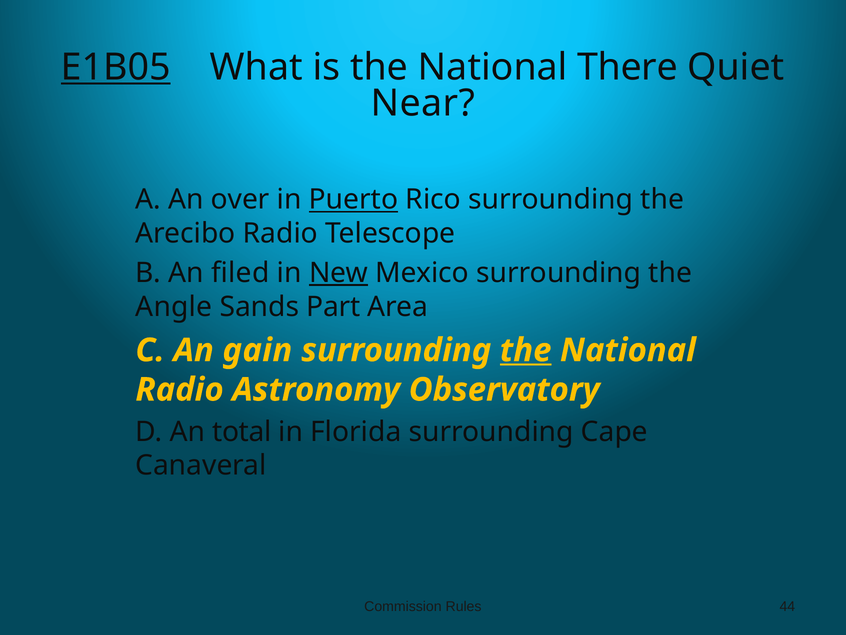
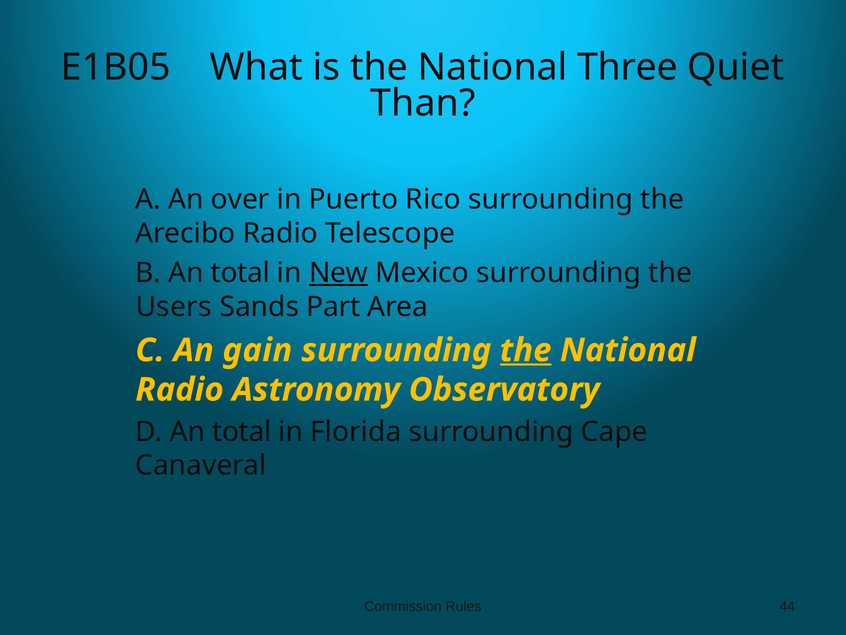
E1B05 underline: present -> none
There: There -> Three
Near: Near -> Than
Puerto underline: present -> none
B An filed: filed -> total
Angle: Angle -> Users
